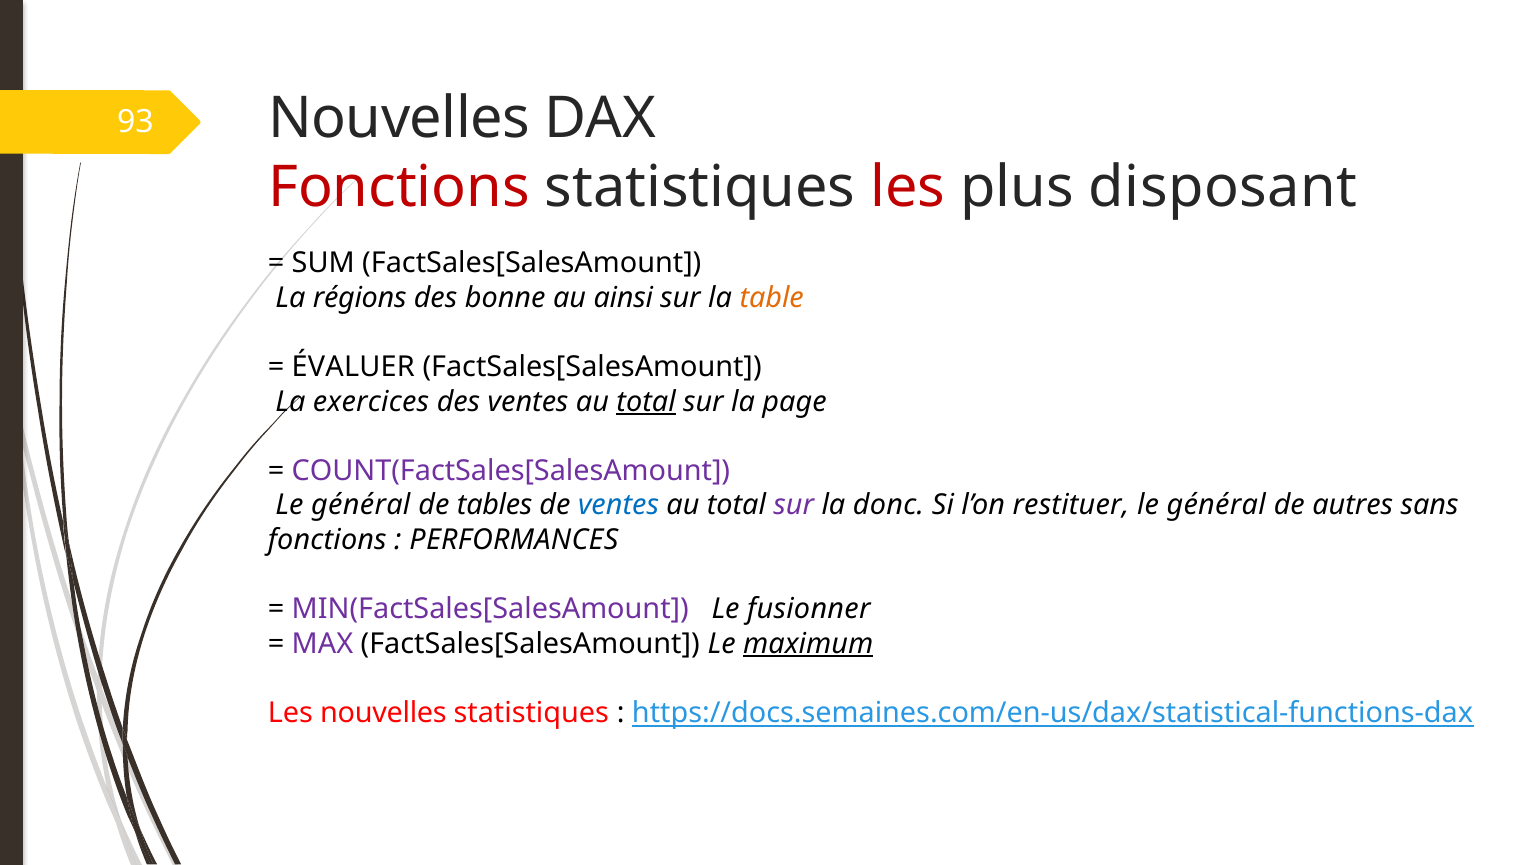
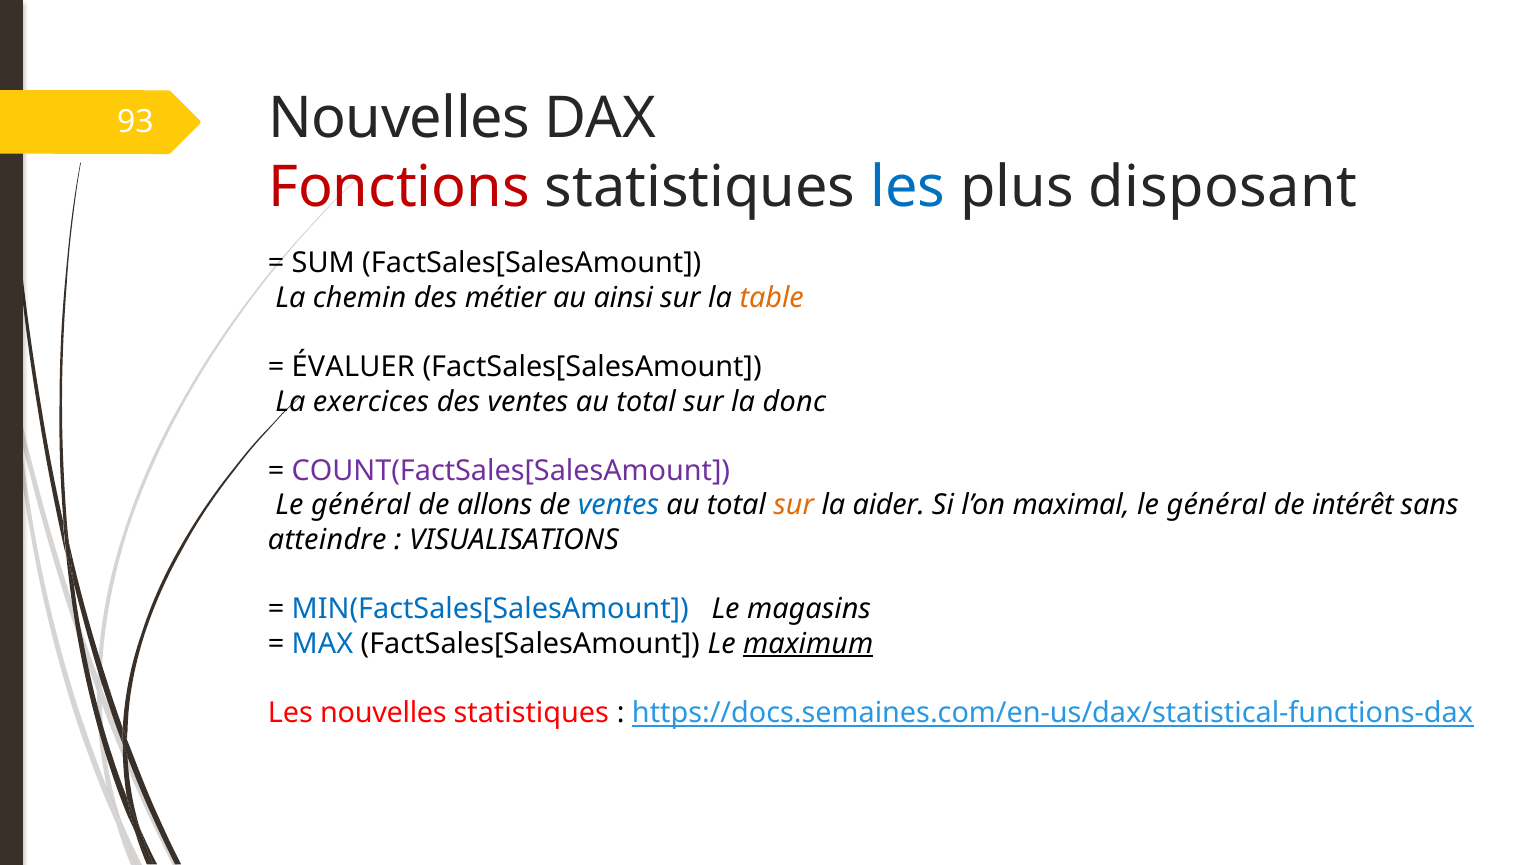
les at (908, 188) colour: red -> blue
régions: régions -> chemin
bonne: bonne -> métier
total at (646, 401) underline: present -> none
page: page -> donc
tables: tables -> allons
sur at (794, 505) colour: purple -> orange
donc: donc -> aider
restituer: restituer -> maximal
autres: autres -> intérêt
fonctions at (327, 540): fonctions -> atteindre
PERFORMANCES: PERFORMANCES -> VISUALISATIONS
MIN(FactSales[SalesAmount colour: purple -> blue
fusionner: fusionner -> magasins
MAX colour: purple -> blue
